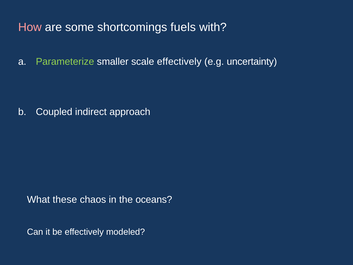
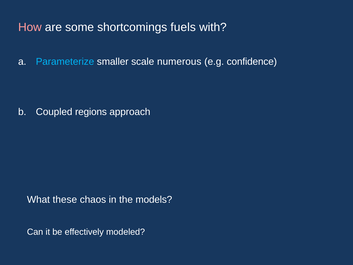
Parameterize colour: light green -> light blue
scale effectively: effectively -> numerous
uncertainty: uncertainty -> confidence
indirect: indirect -> regions
oceans: oceans -> models
